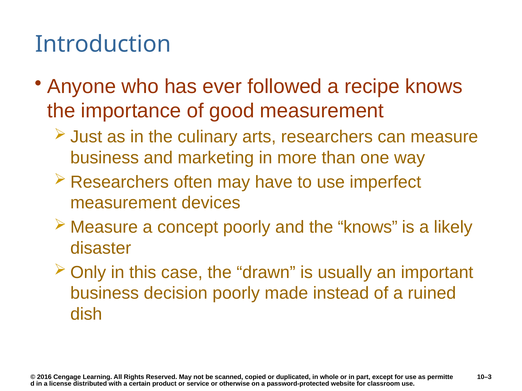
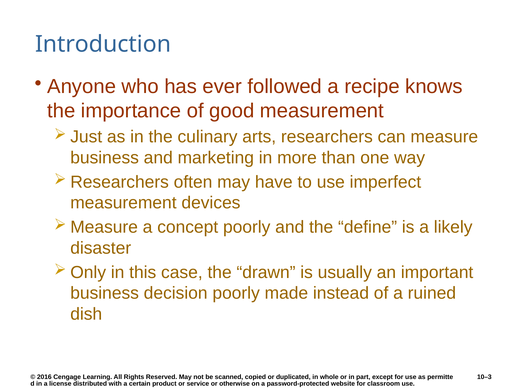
the knows: knows -> define
